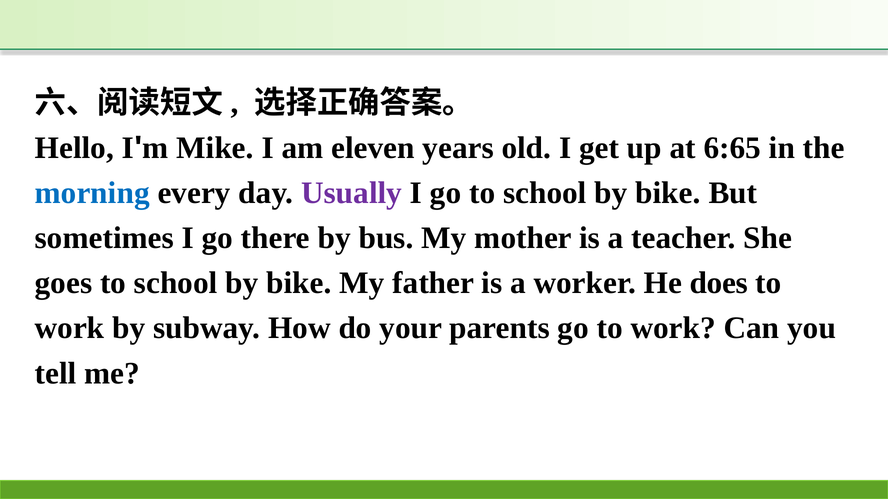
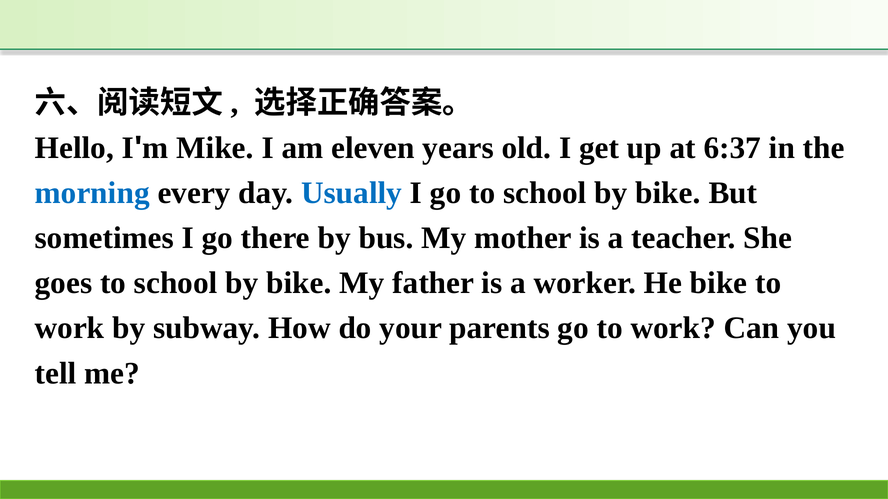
6:65: 6:65 -> 6:37
Usually colour: purple -> blue
He does: does -> bike
